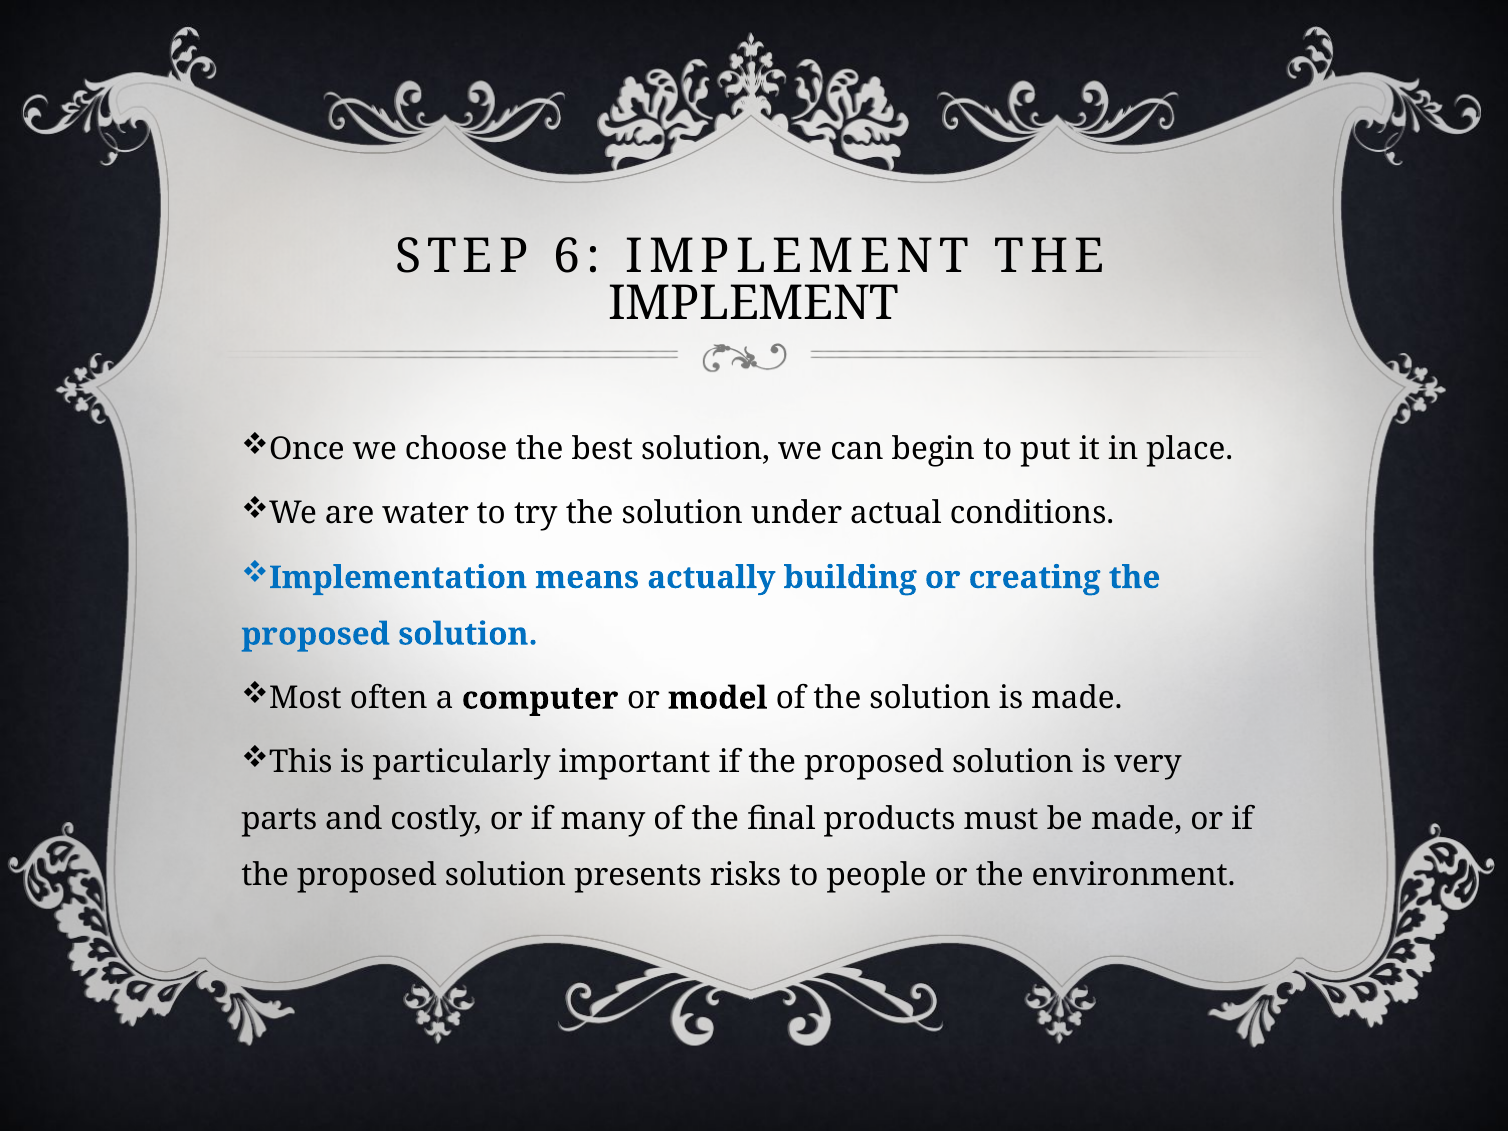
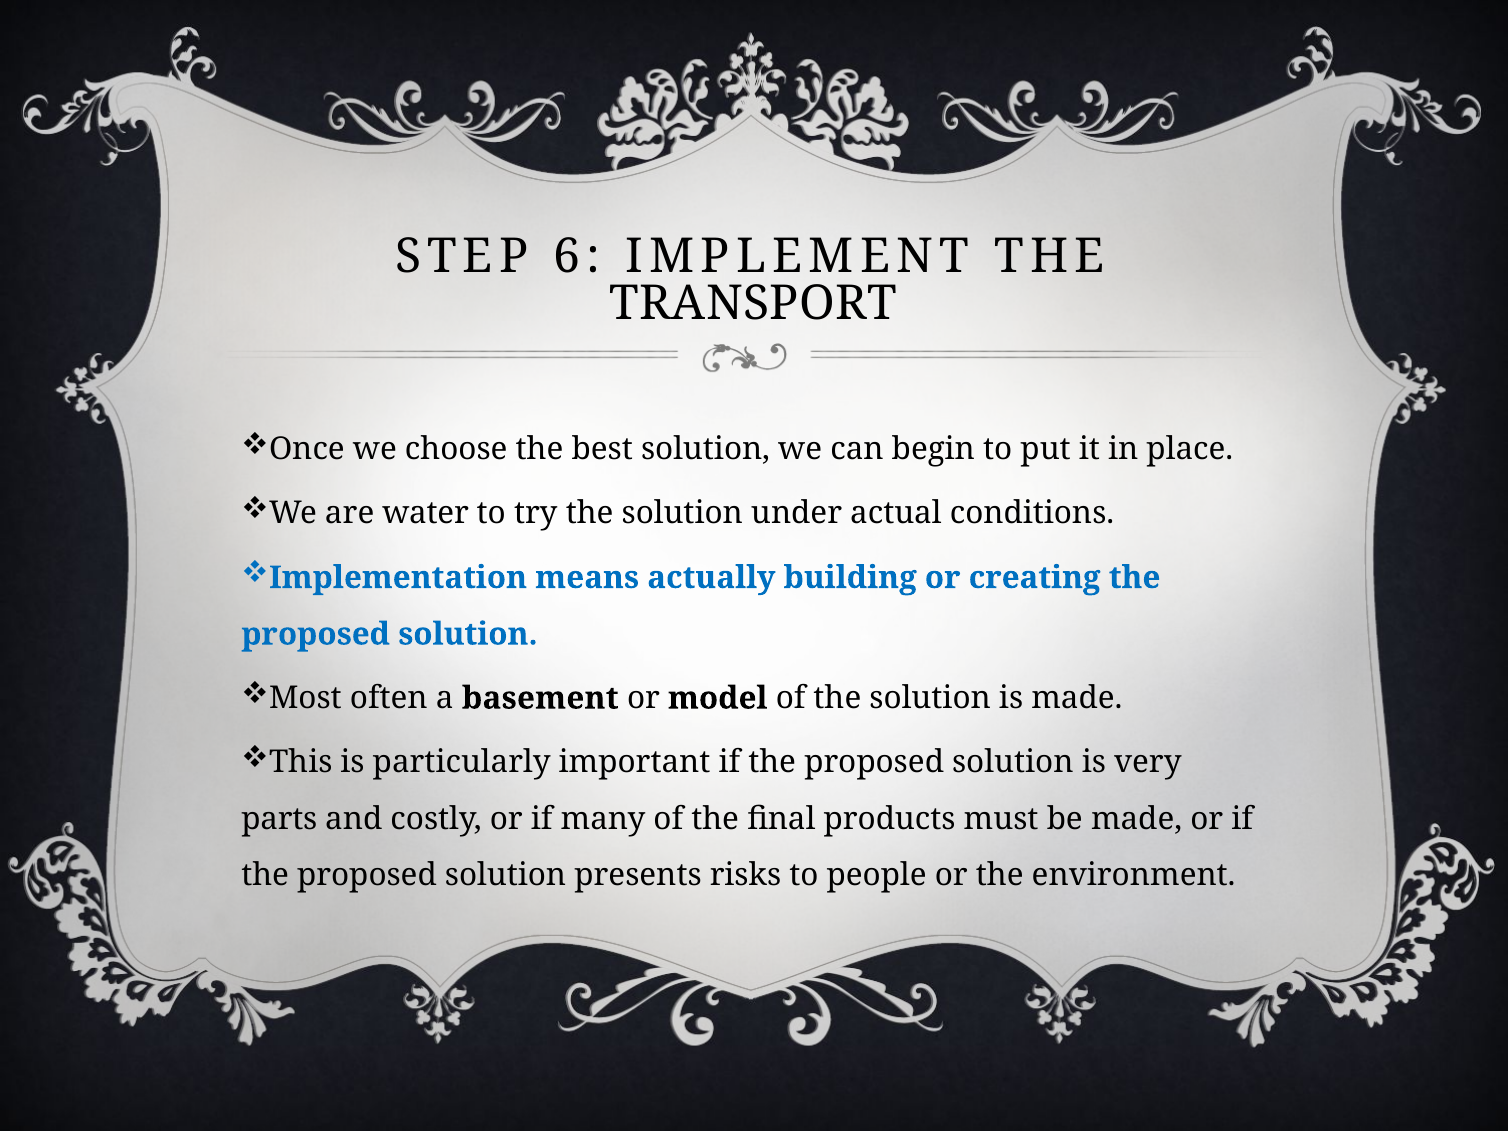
IMPLEMENT at (754, 303): IMPLEMENT -> TRANSPORT
computer: computer -> basement
